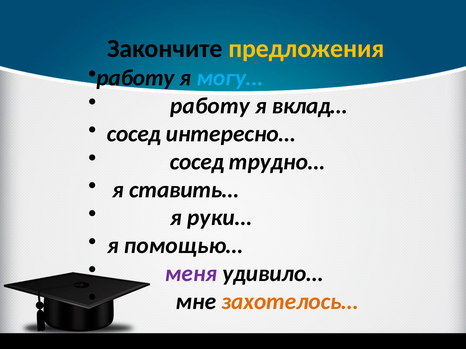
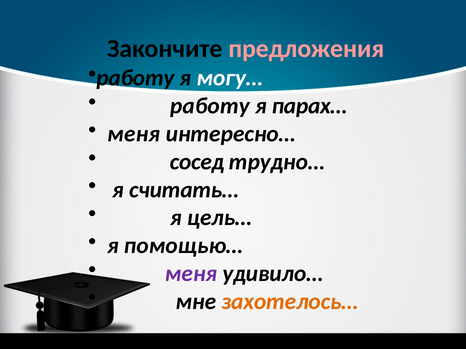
предложения colour: yellow -> pink
могу… colour: light blue -> white
вклад…: вклад… -> парах…
сосед at (134, 134): сосед -> меня
ставить…: ставить… -> считать…
руки…: руки… -> цель…
